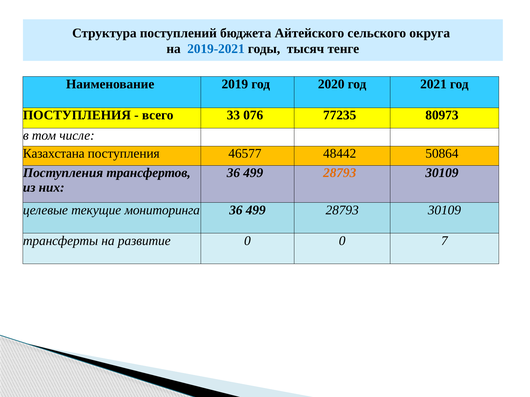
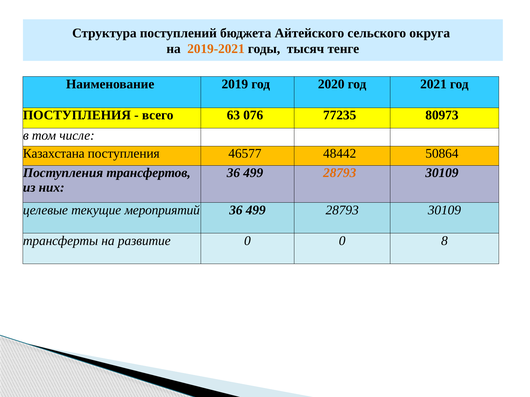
2019-2021 colour: blue -> orange
33: 33 -> 63
мониторинга: мониторинга -> мероприятий
7: 7 -> 8
